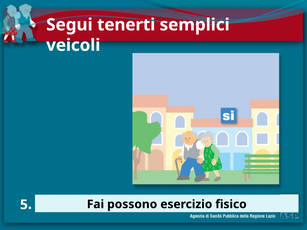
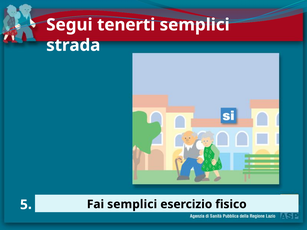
veicoli: veicoli -> strada
Fai possono: possono -> semplici
